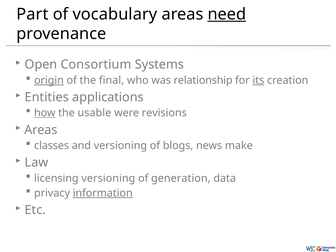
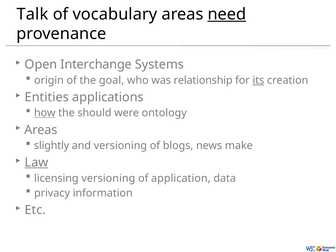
Part: Part -> Talk
Consortium: Consortium -> Interchange
origin underline: present -> none
final: final -> goal
usable: usable -> should
revisions: revisions -> ontology
classes: classes -> slightly
Law underline: none -> present
generation: generation -> application
information underline: present -> none
